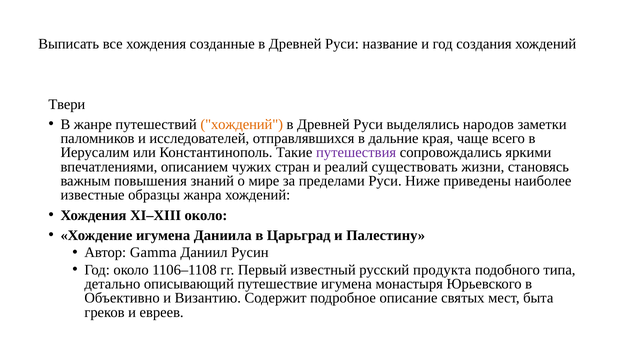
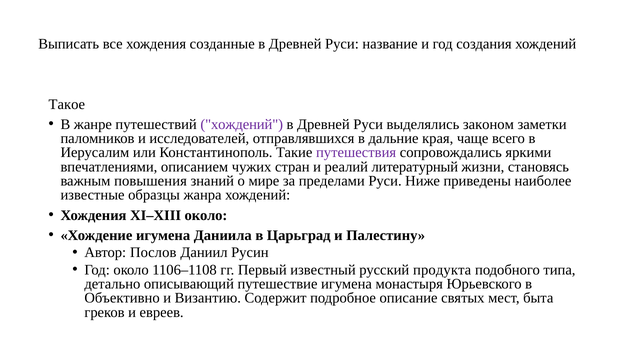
Твери: Твери -> Такое
хождений at (242, 124) colour: orange -> purple
народов: народов -> законом
существовать: существовать -> литературный
Gamma: Gamma -> Послов
